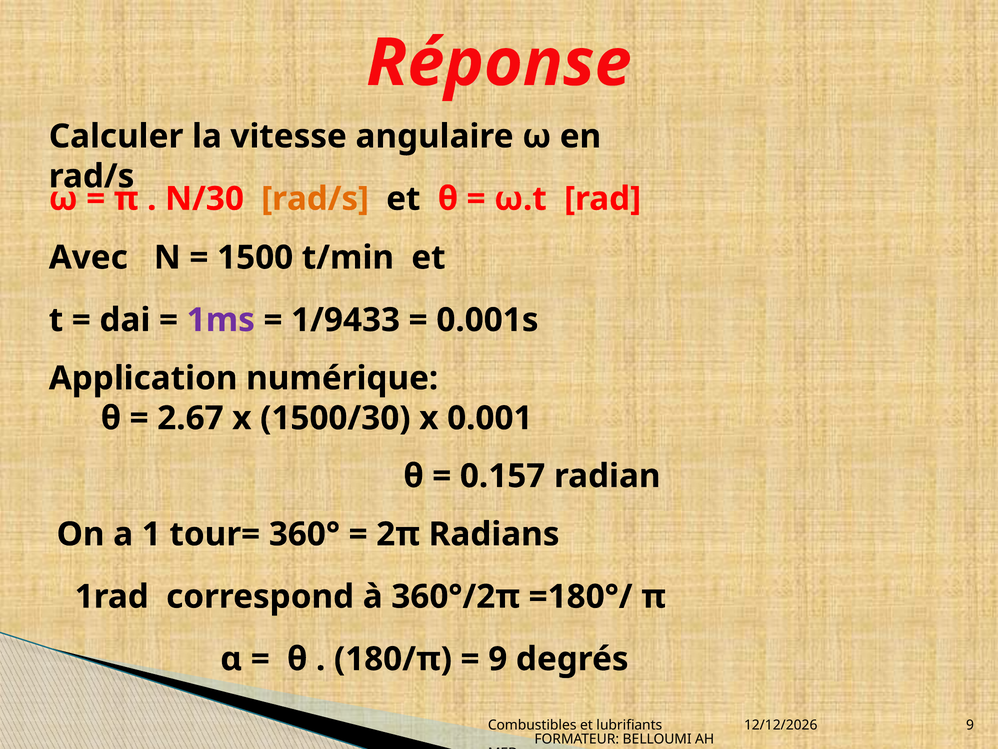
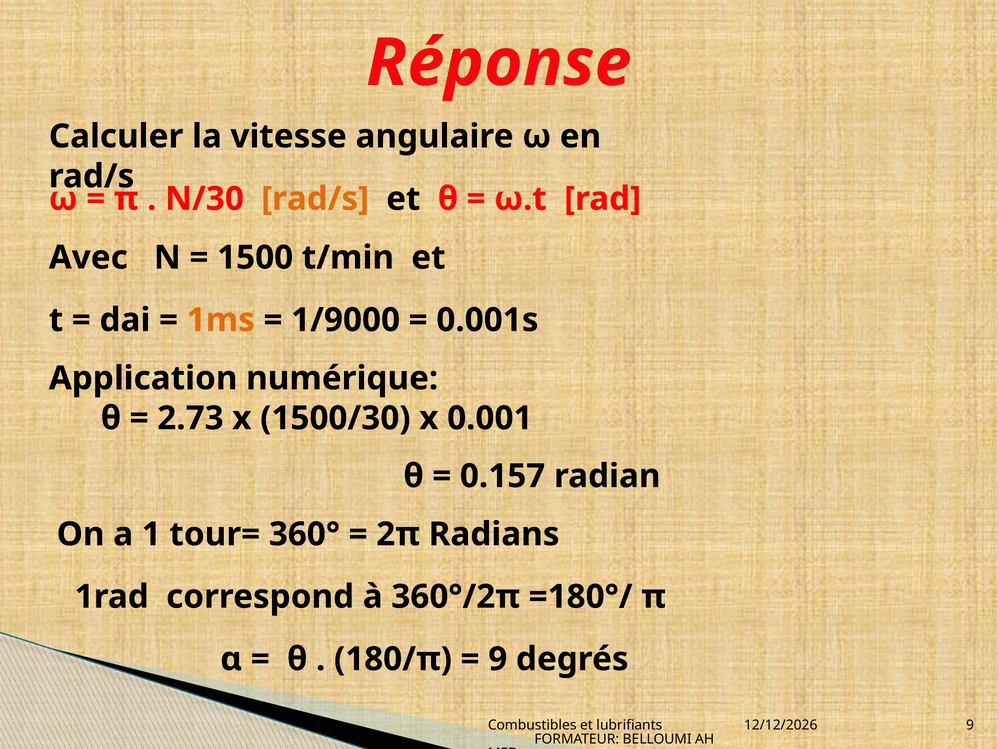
1ms colour: purple -> orange
1/9433: 1/9433 -> 1/9000
2.67: 2.67 -> 2.73
